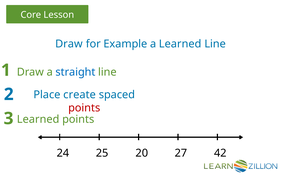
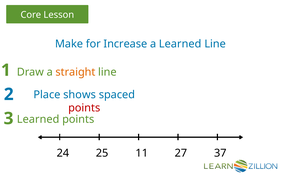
Draw at (69, 44): Draw -> Make
Example: Example -> Increase
straight colour: blue -> orange
create: create -> shows
20: 20 -> 11
42: 42 -> 37
